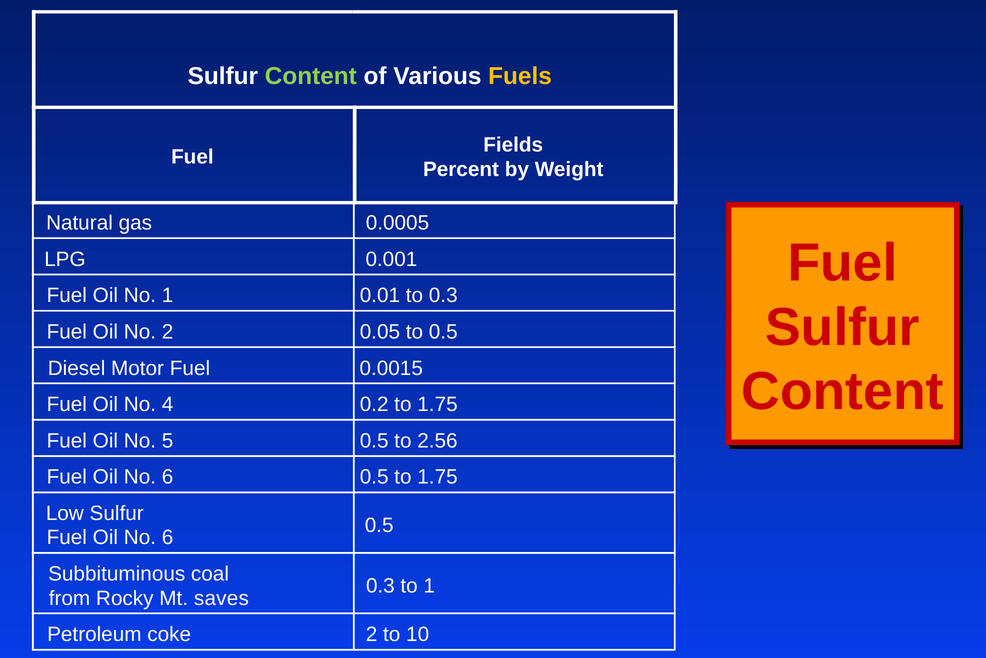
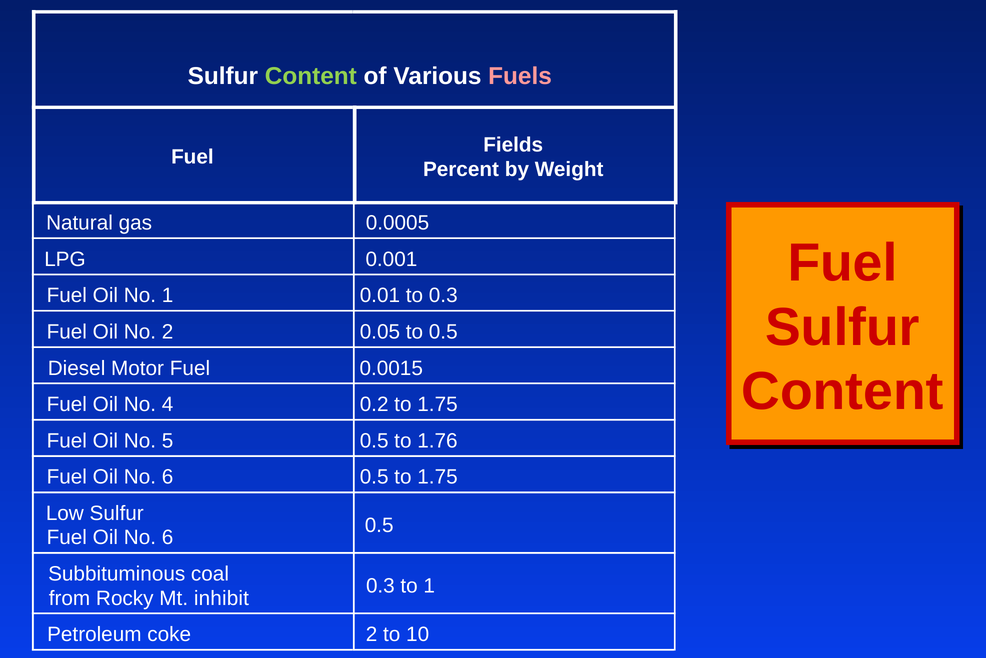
Fuels colour: yellow -> pink
2.56: 2.56 -> 1.76
saves: saves -> inhibit
